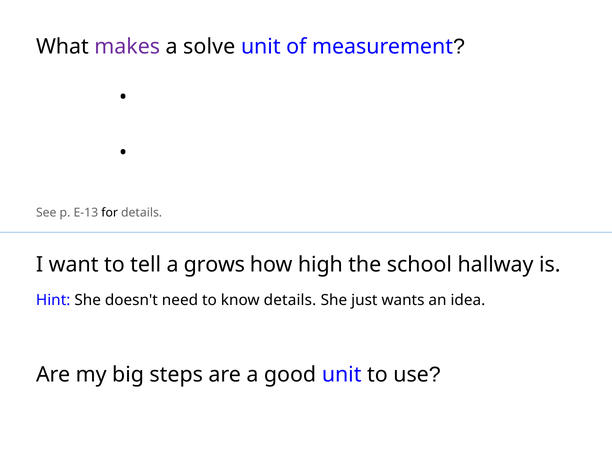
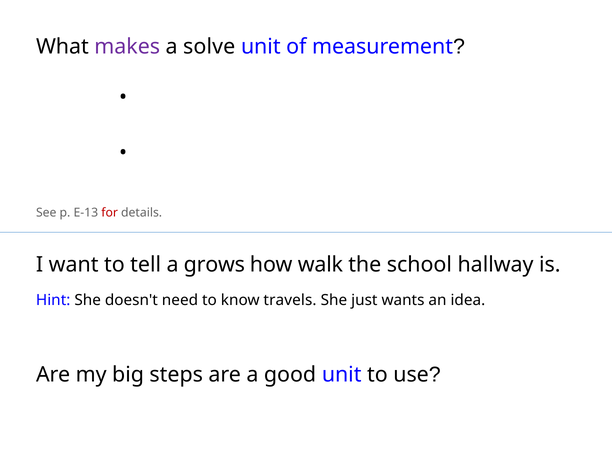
for colour: black -> red
high: high -> walk
know details: details -> travels
